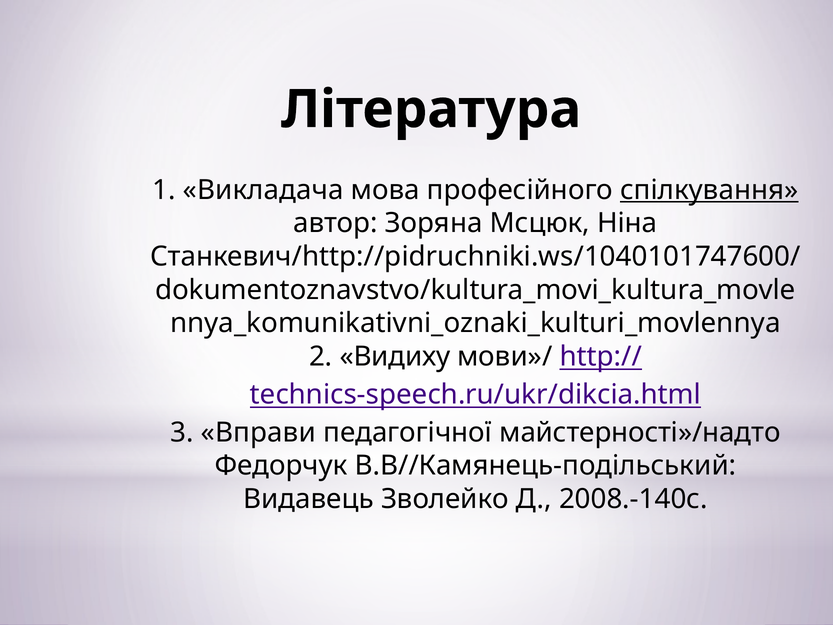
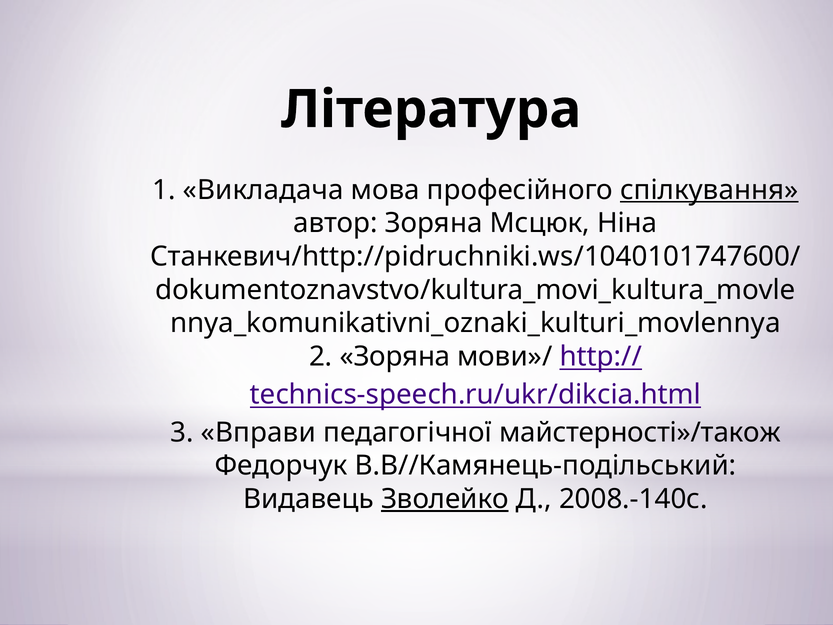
2 Видиху: Видиху -> Зоряна
майстерності»/надто: майстерності»/надто -> майстерності»/також
Зволейко underline: none -> present
